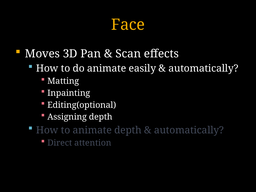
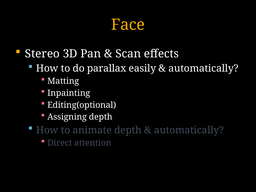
Moves: Moves -> Stereo
do animate: animate -> parallax
